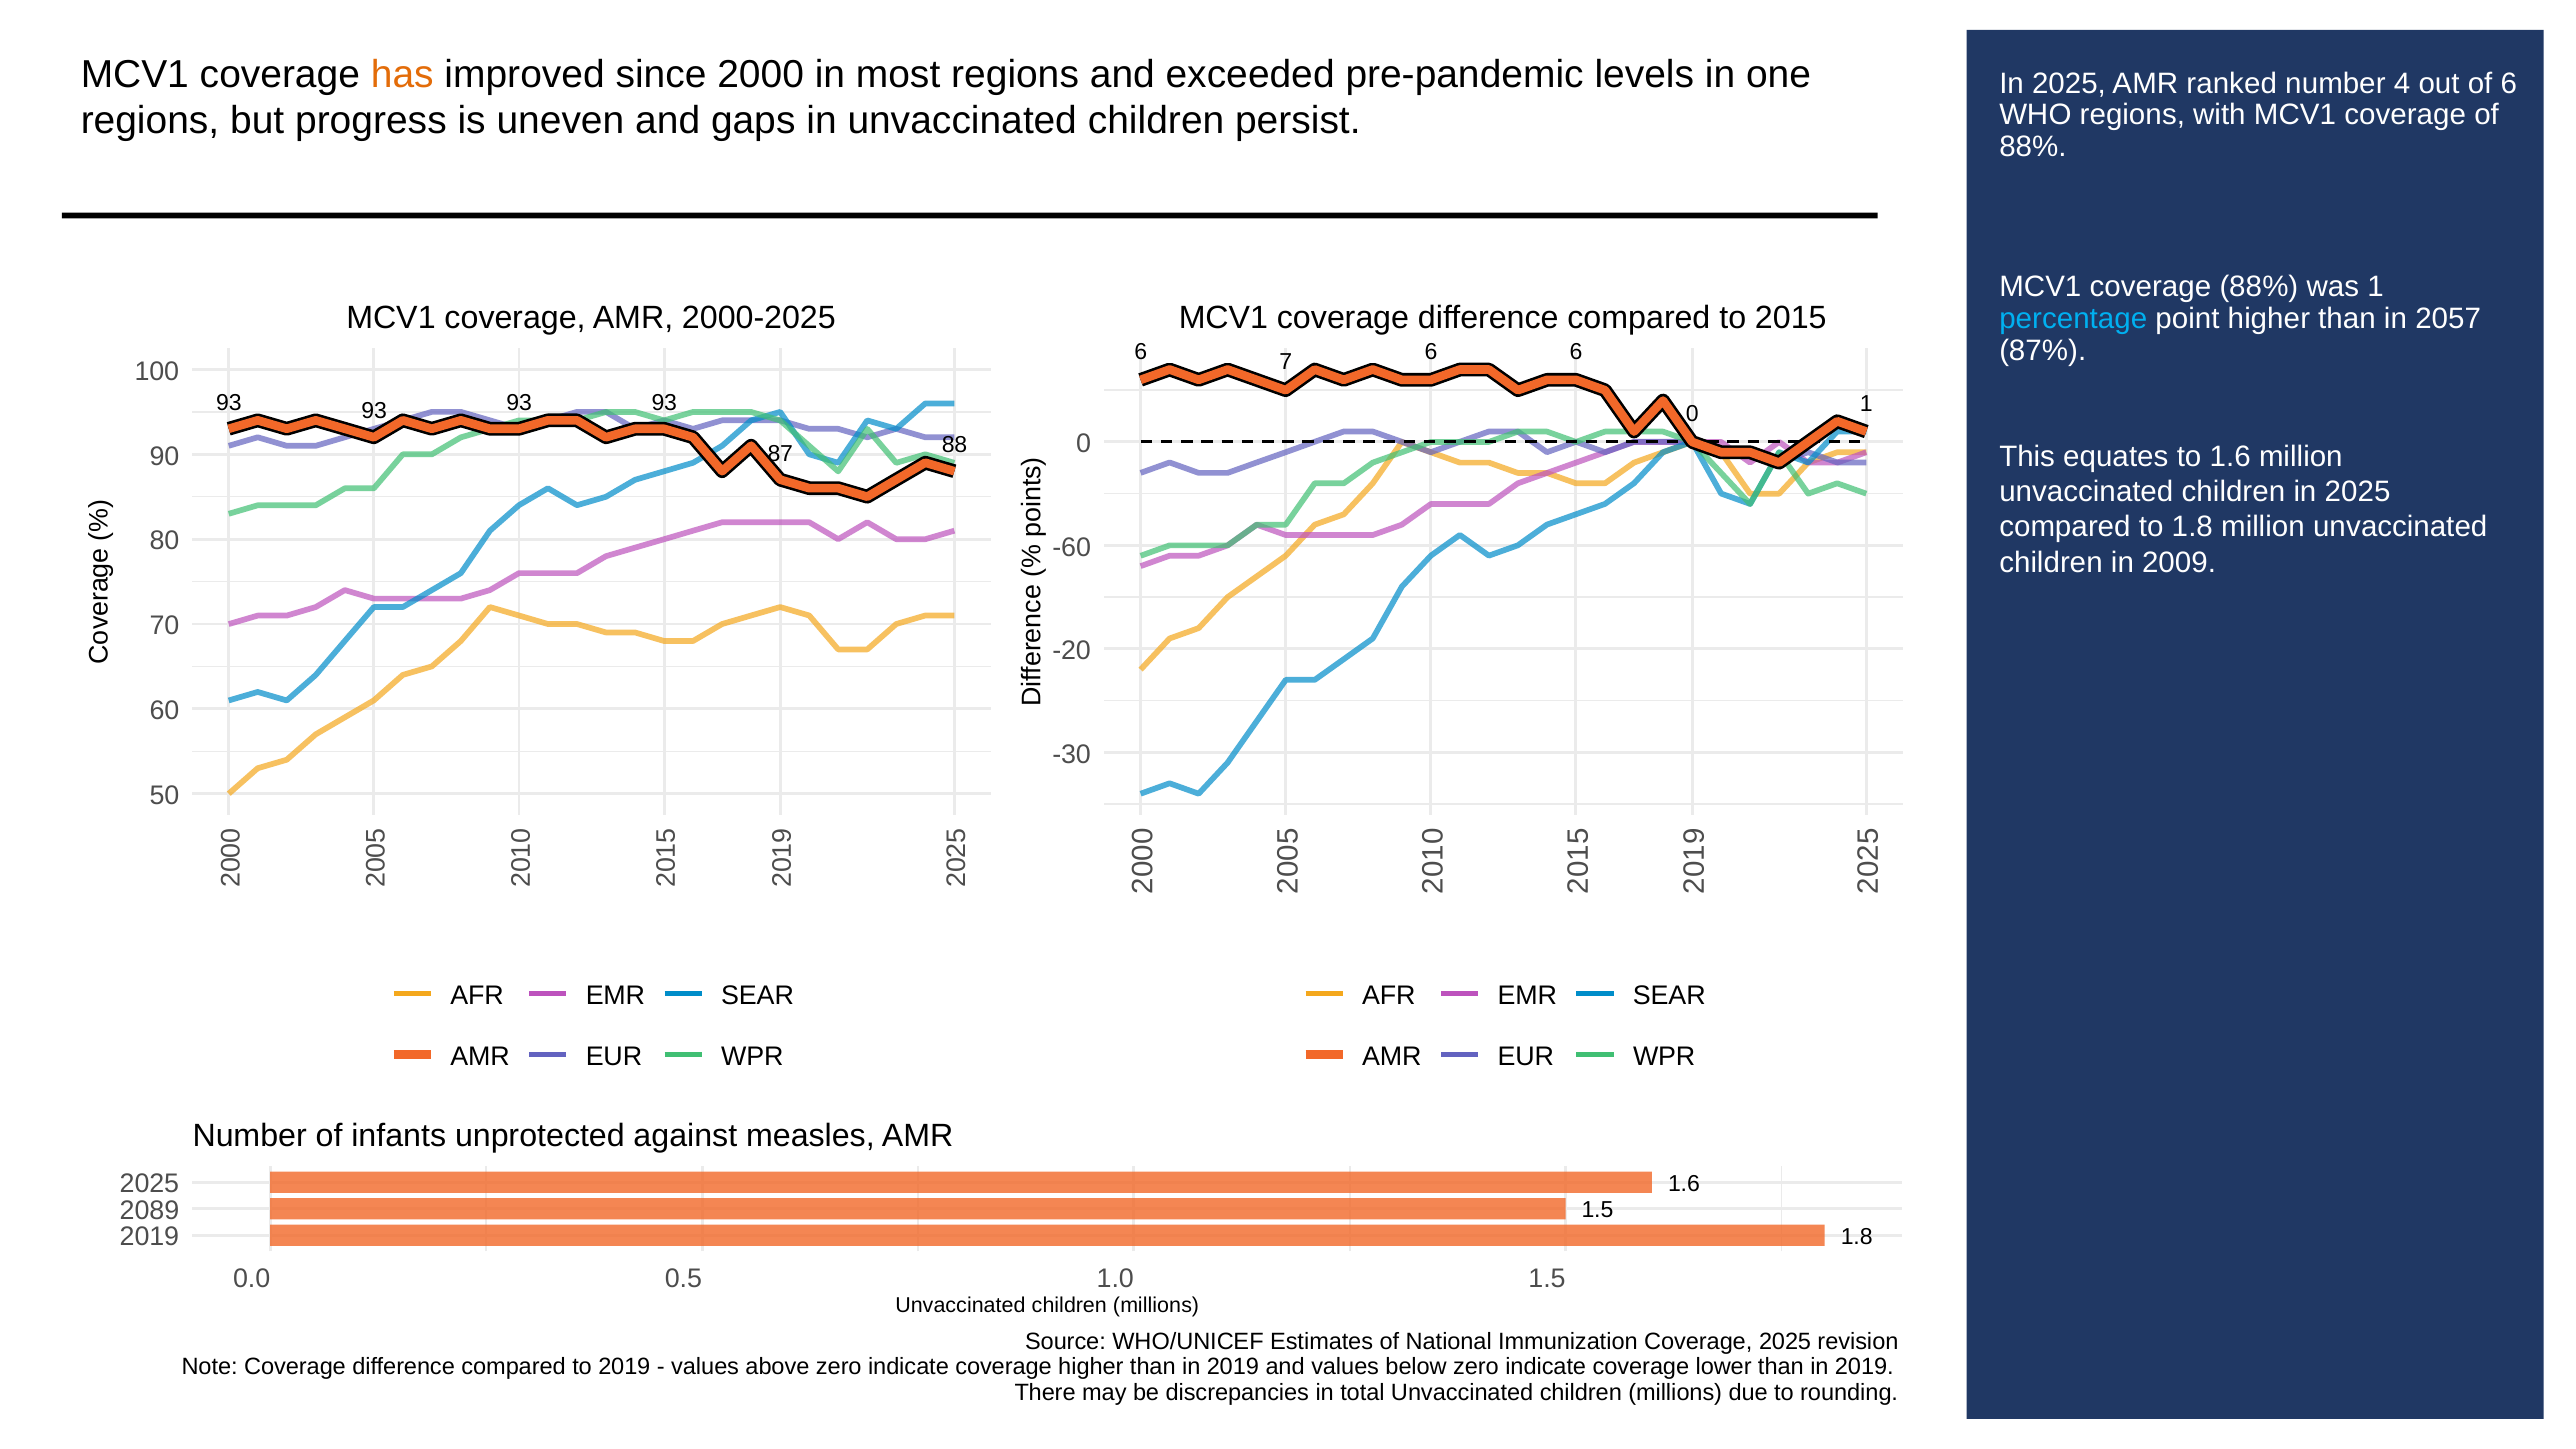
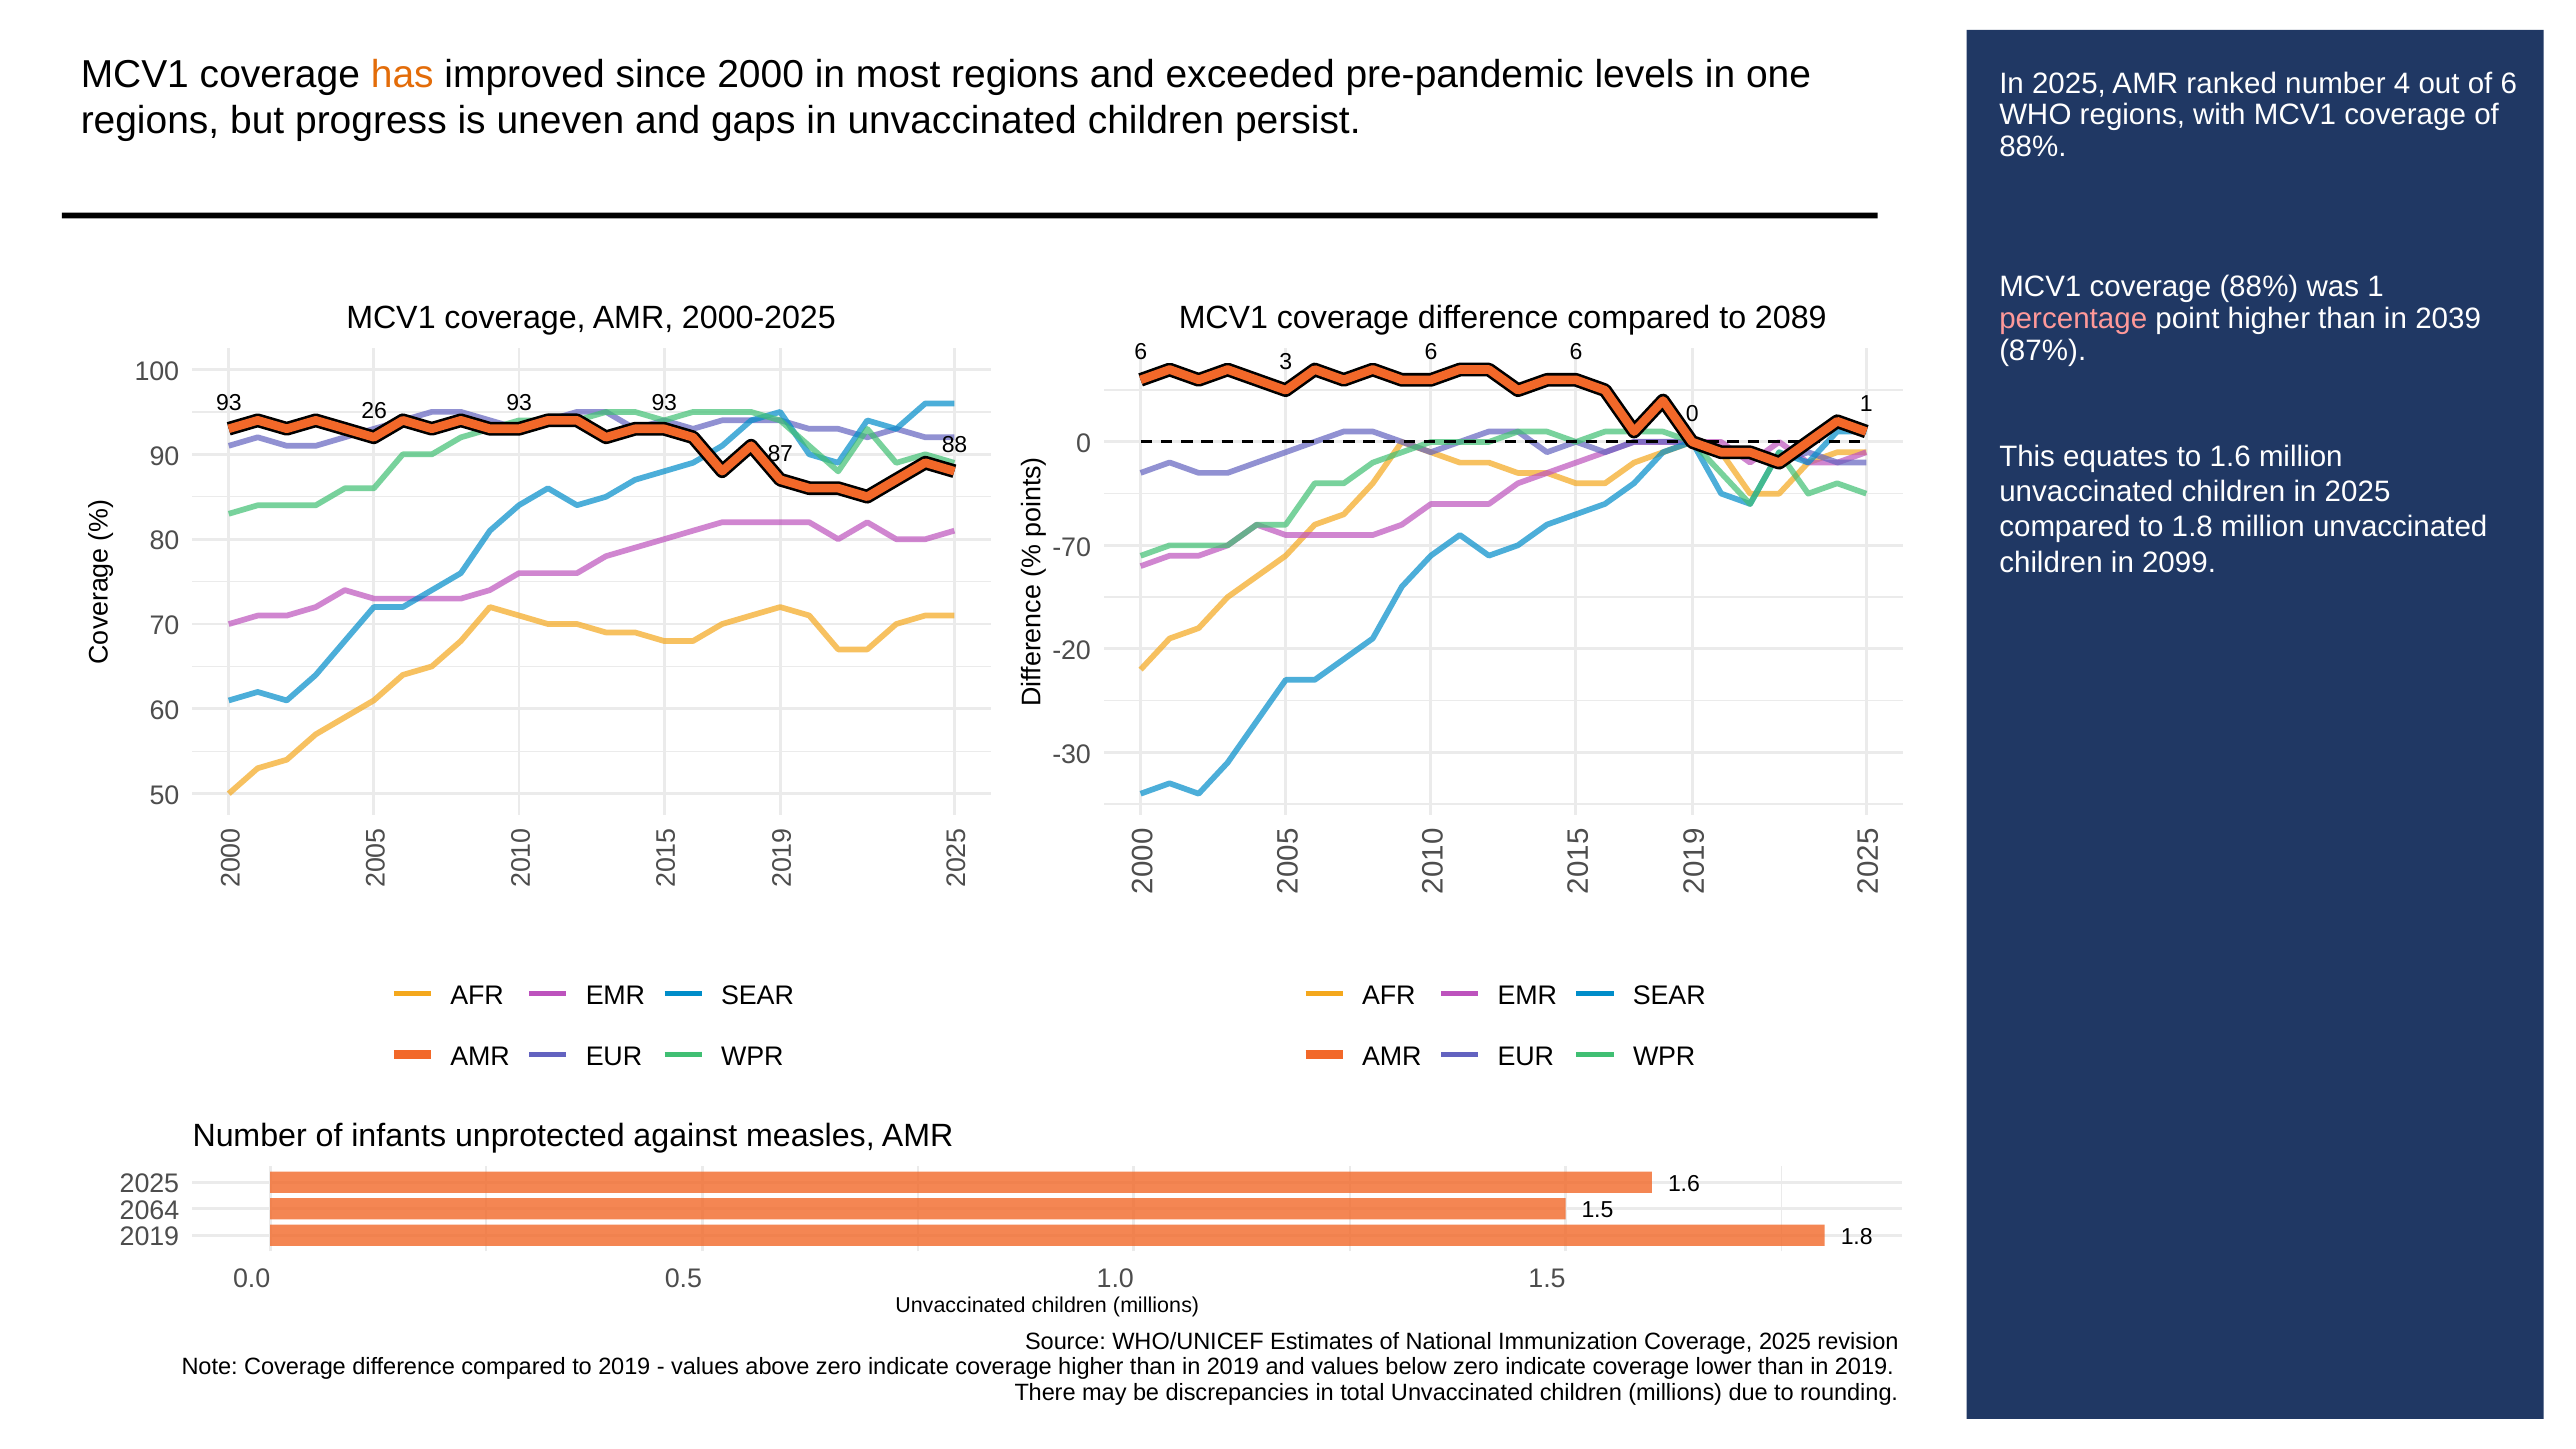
2015: 2015 -> 2089
percentage colour: light blue -> pink
2057: 2057 -> 2039
7: 7 -> 3
93 at (374, 411): 93 -> 26
-60: -60 -> -70
2009: 2009 -> 2099
2089: 2089 -> 2064
